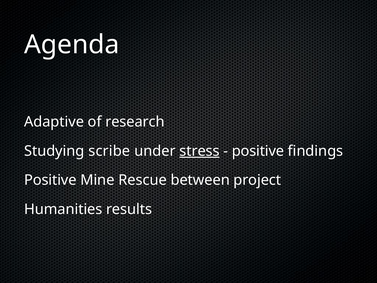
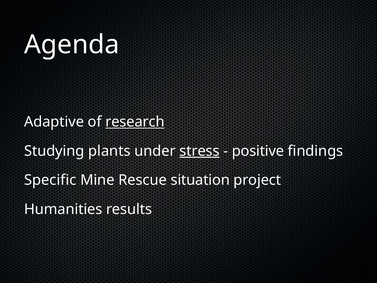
research underline: none -> present
scribe: scribe -> plants
Positive at (50, 180): Positive -> Specific
between: between -> situation
